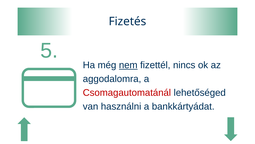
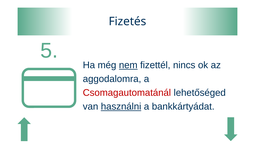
használni underline: none -> present
